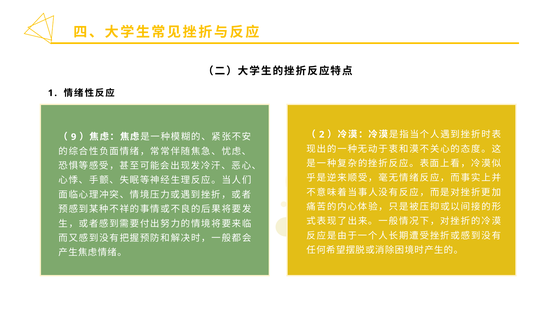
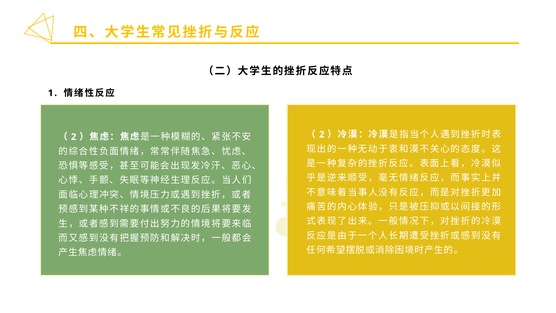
9 at (74, 137): 9 -> 2
